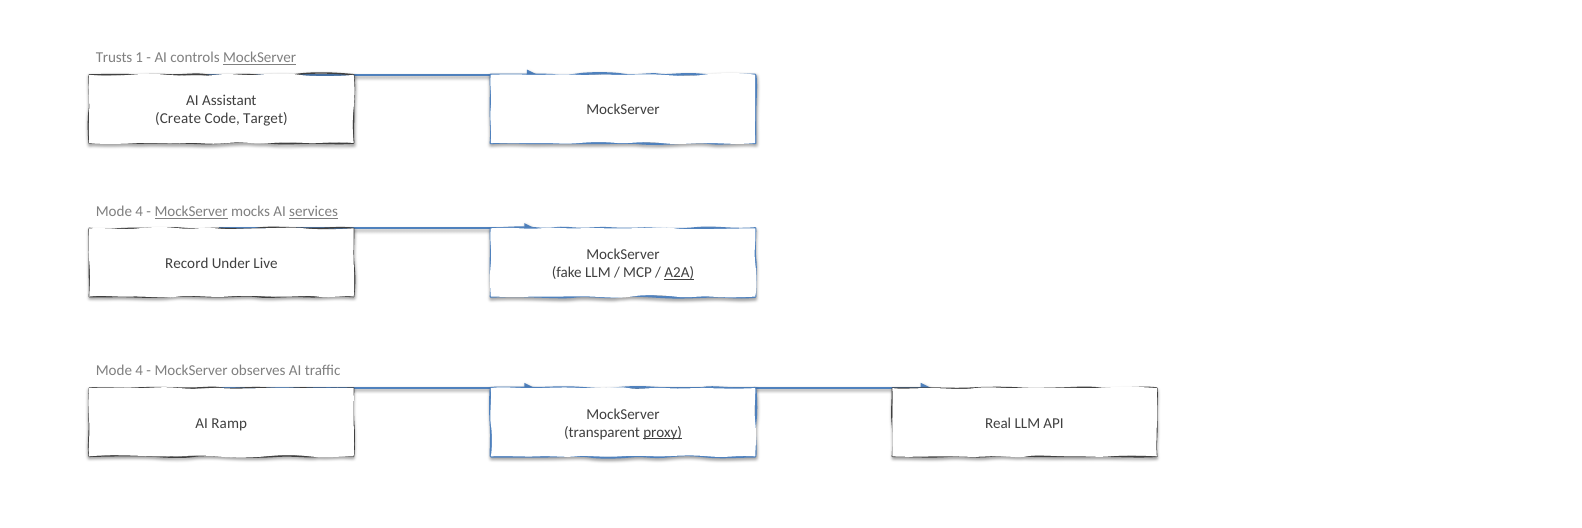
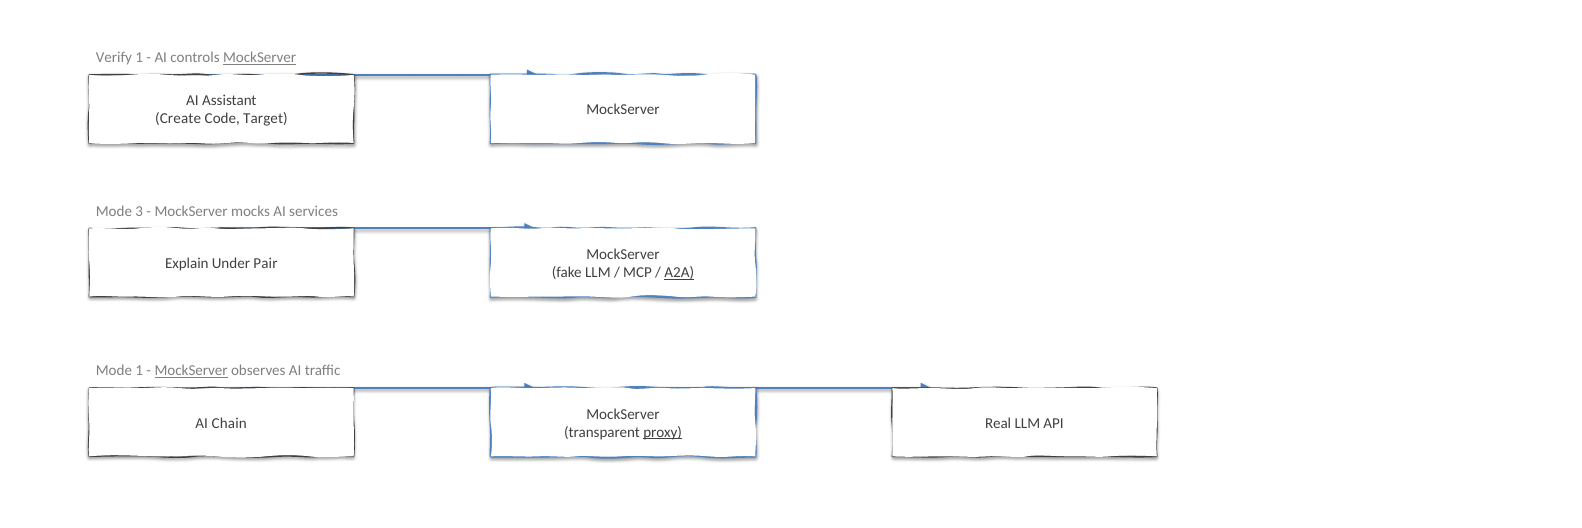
Trusts: Trusts -> Verify
4 at (139, 212): 4 -> 3
MockServer at (191, 212) underline: present -> none
services underline: present -> none
Record: Record -> Explain
Live: Live -> Pair
4 at (139, 370): 4 -> 1
MockServer at (191, 370) underline: none -> present
Ramp: Ramp -> Chain
